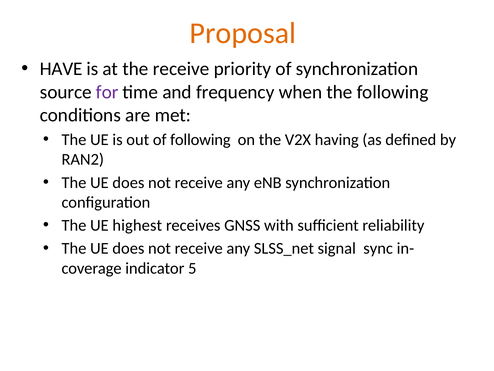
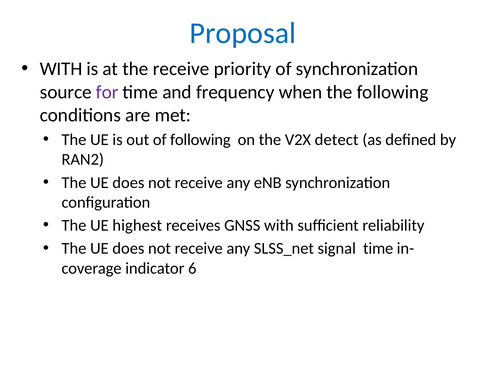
Proposal colour: orange -> blue
HAVE at (61, 69): HAVE -> WITH
having: having -> detect
signal sync: sync -> time
5: 5 -> 6
